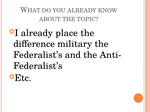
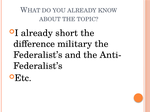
place: place -> short
